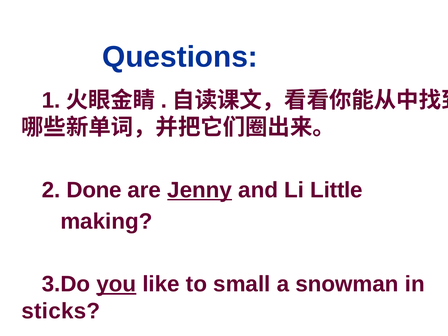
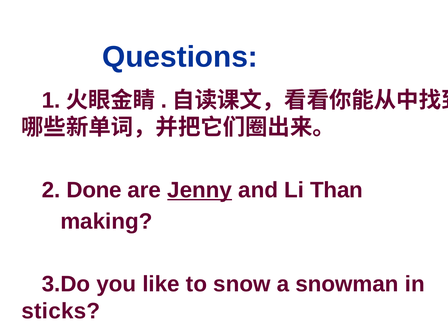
Little: Little -> Than
you underline: present -> none
small: small -> snow
